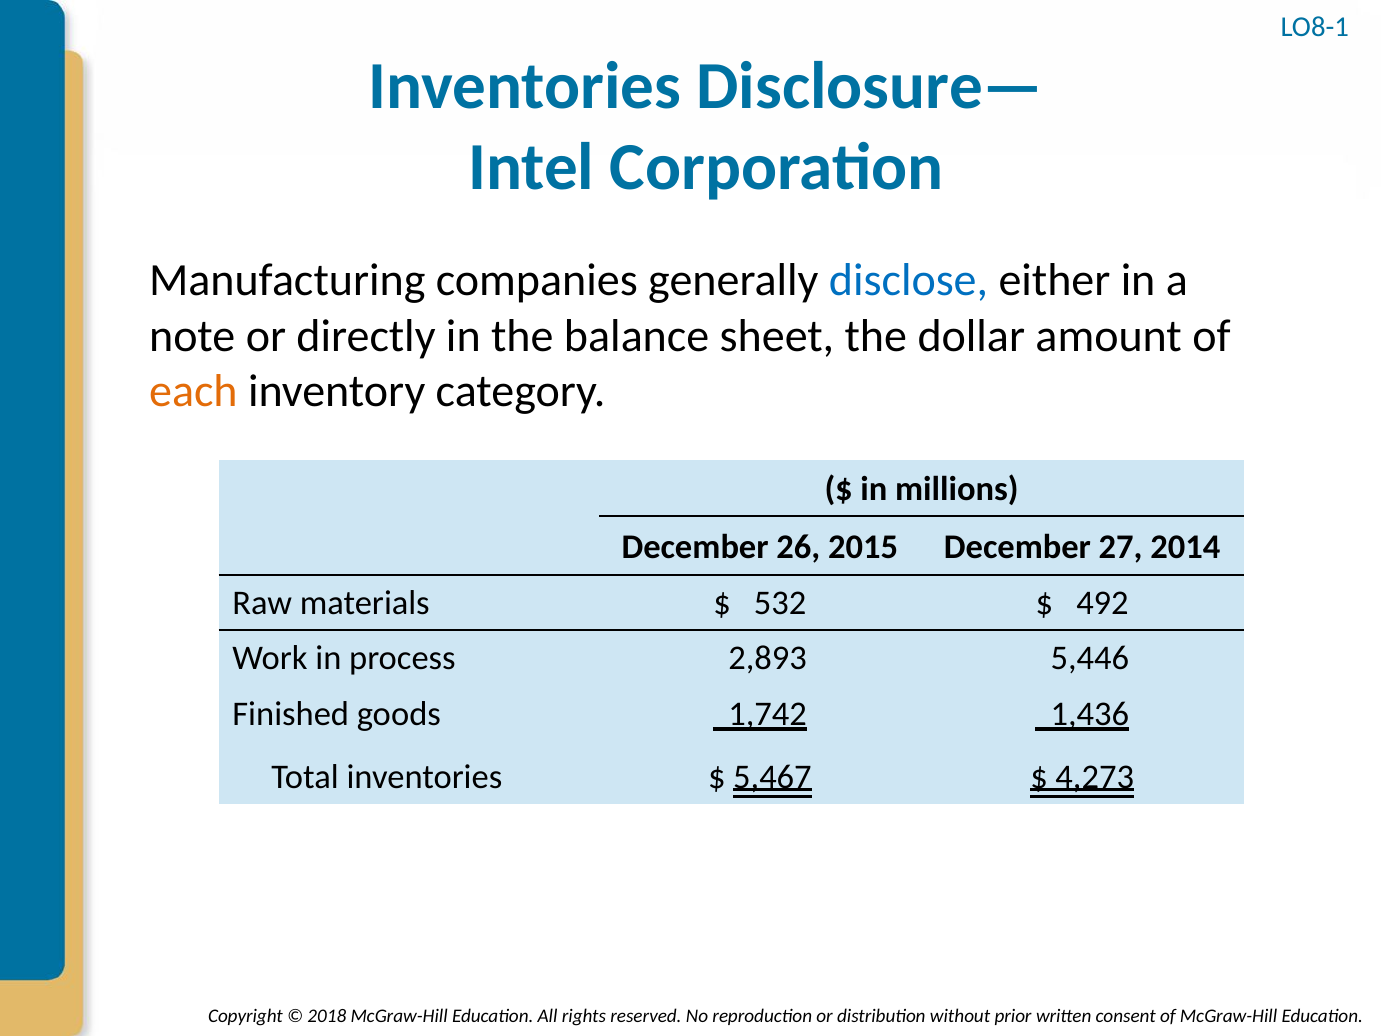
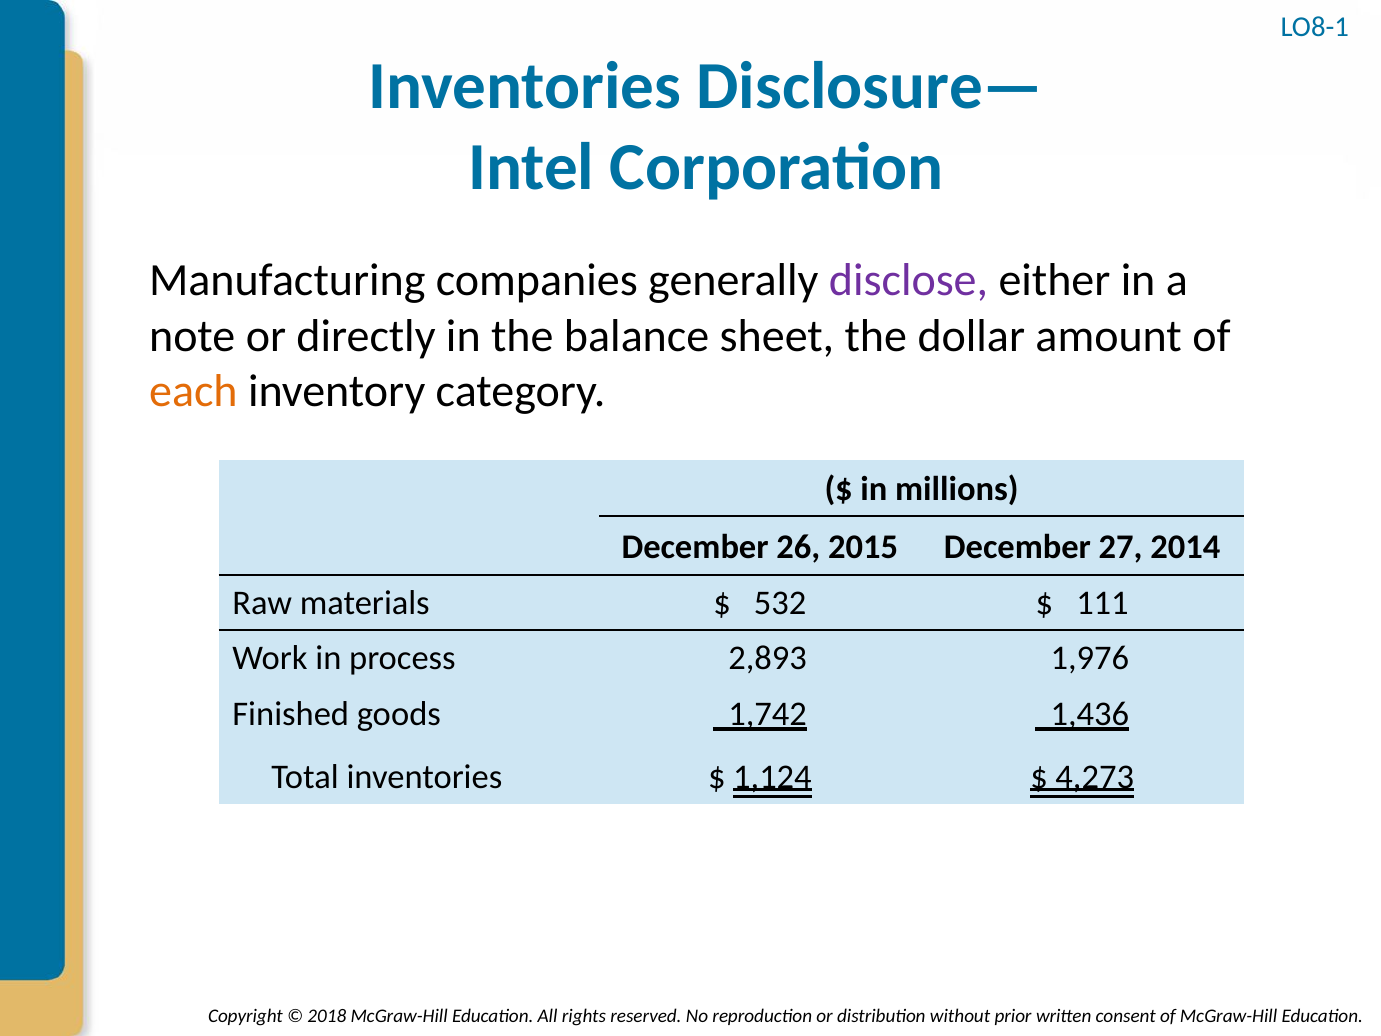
disclose colour: blue -> purple
492: 492 -> 111
5,446: 5,446 -> 1,976
5,467: 5,467 -> 1,124
